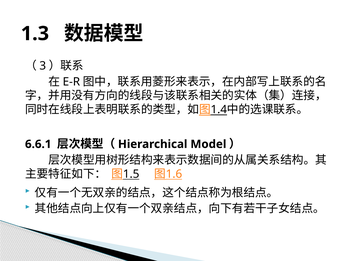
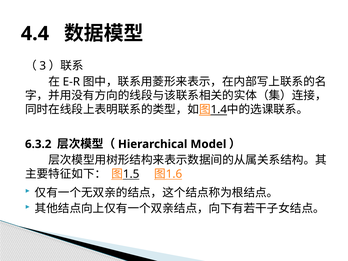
1.3: 1.3 -> 4.4
6.6.1: 6.6.1 -> 6.3.2
